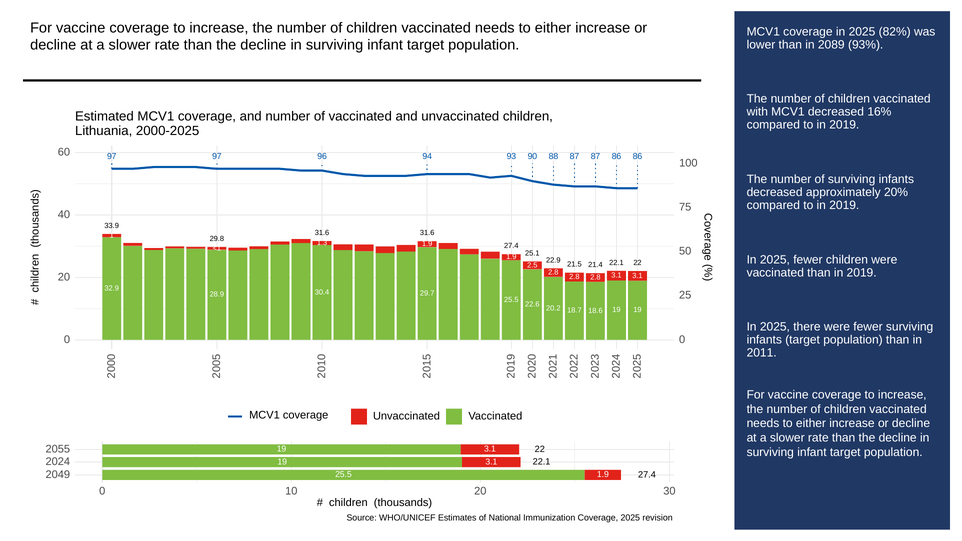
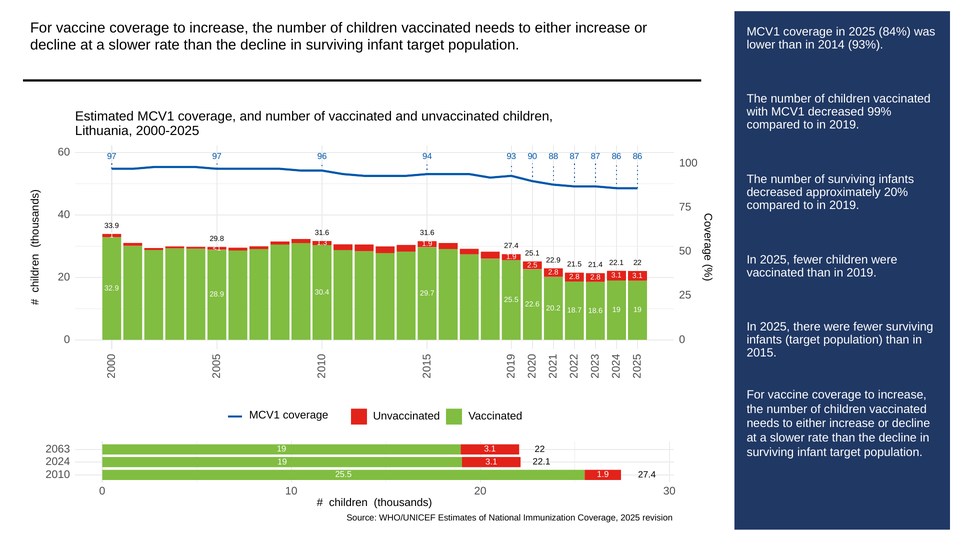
82%: 82% -> 84%
2089: 2089 -> 2014
16%: 16% -> 99%
2011: 2011 -> 2015
2055: 2055 -> 2063
2049: 2049 -> 2010
